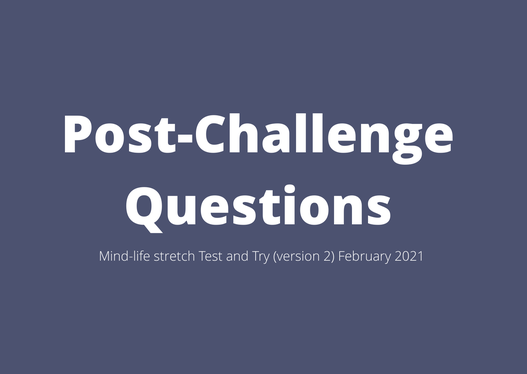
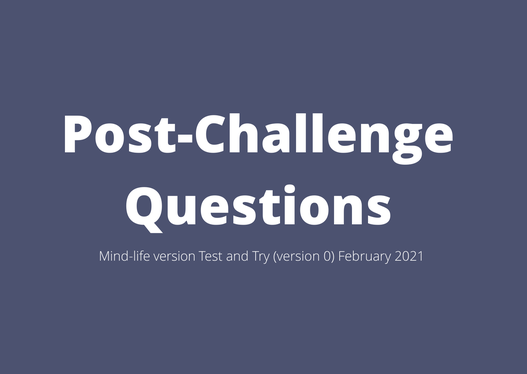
Mind-life stretch: stretch -> version
2: 2 -> 0
